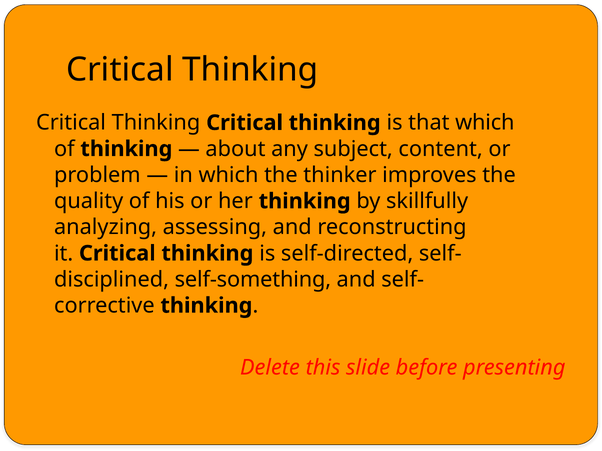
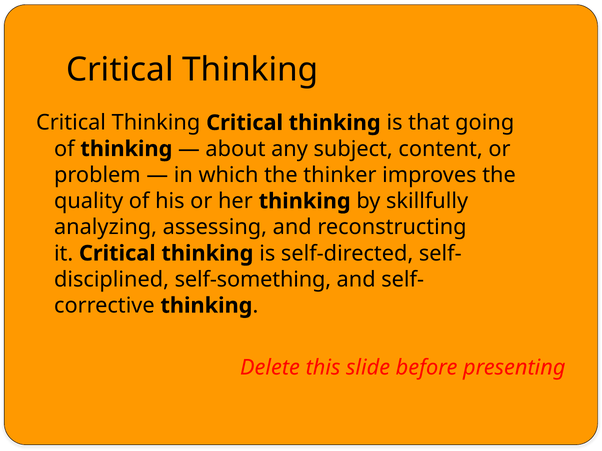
that which: which -> going
